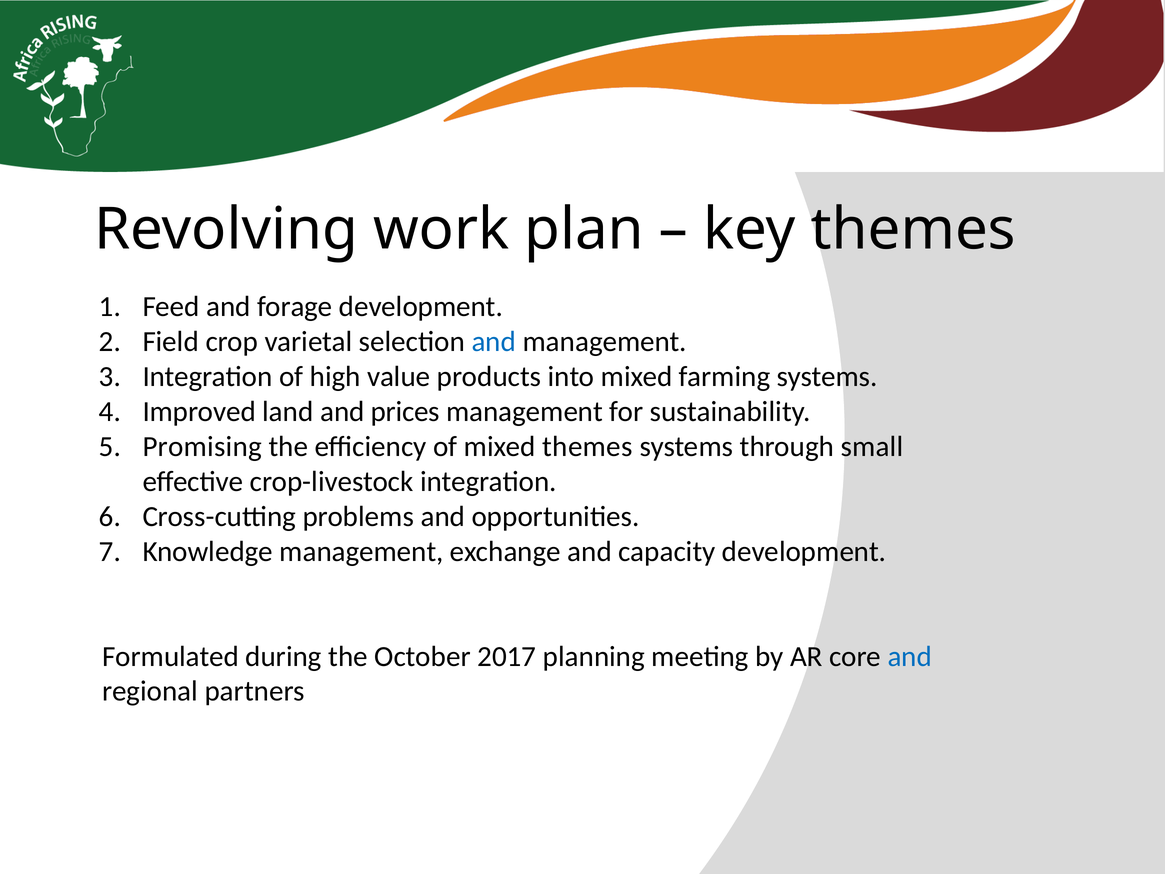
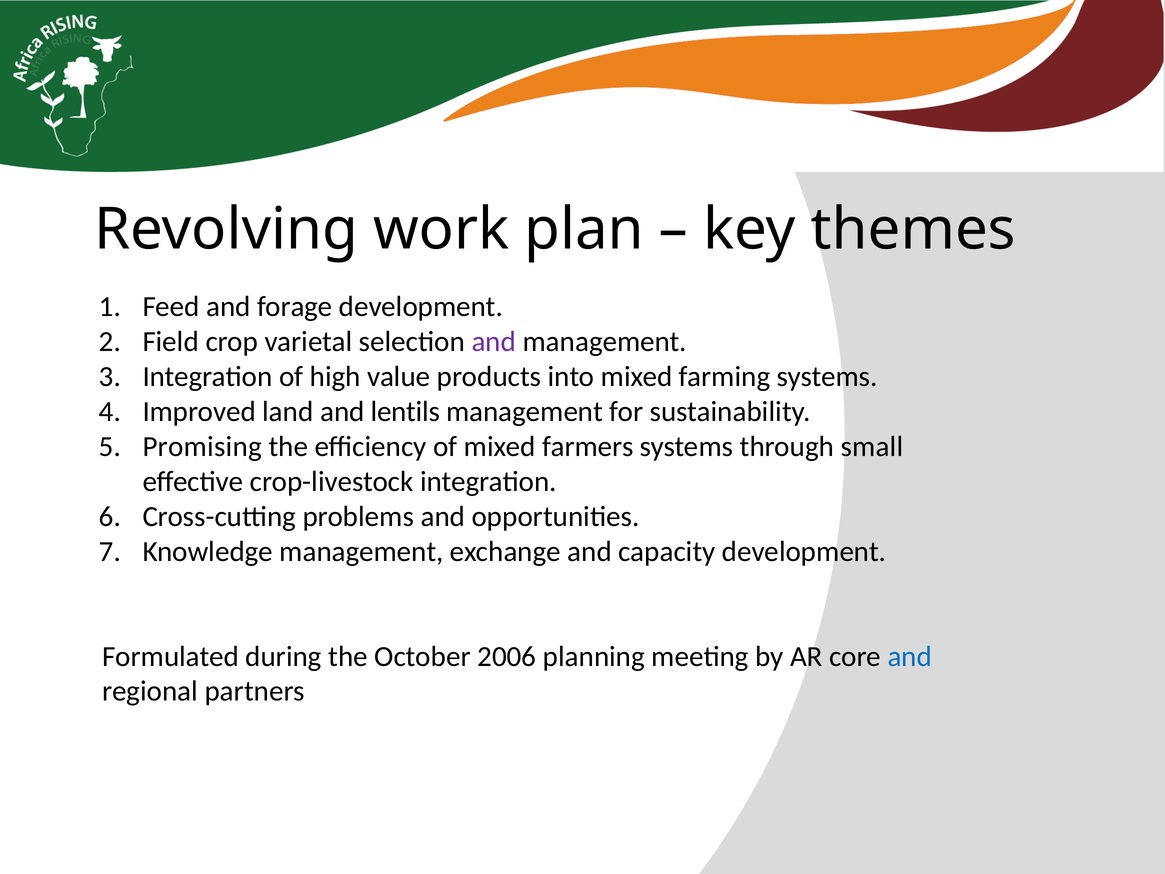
and at (494, 342) colour: blue -> purple
prices: prices -> lentils
mixed themes: themes -> farmers
2017: 2017 -> 2006
